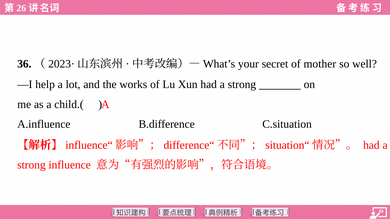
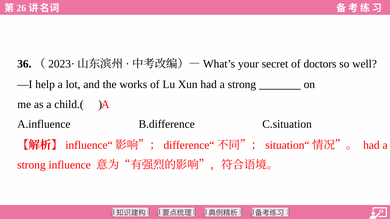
mother: mother -> doctors
